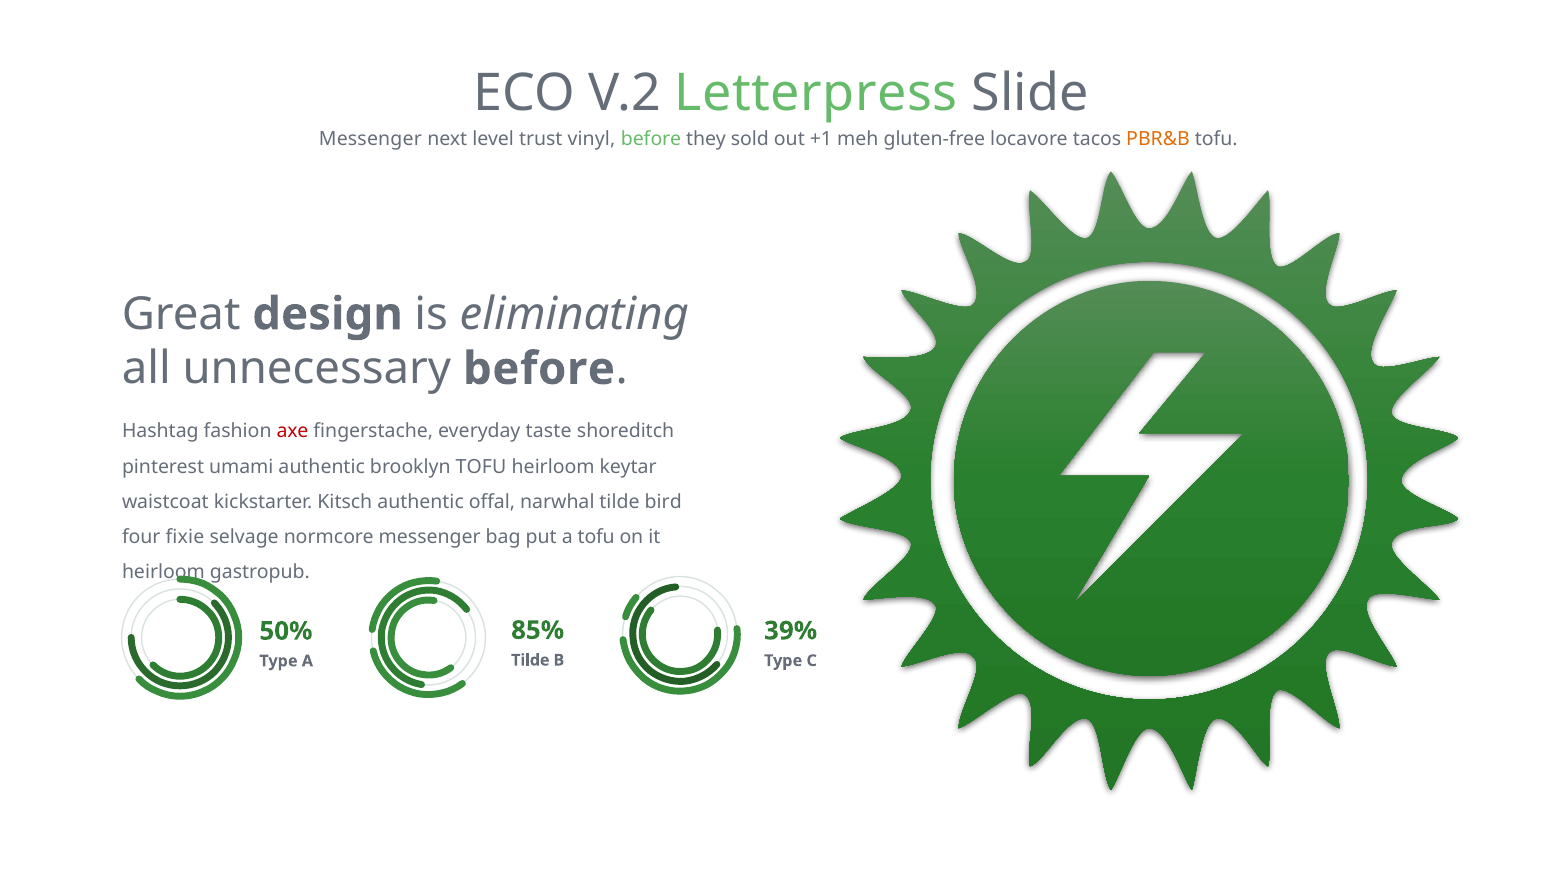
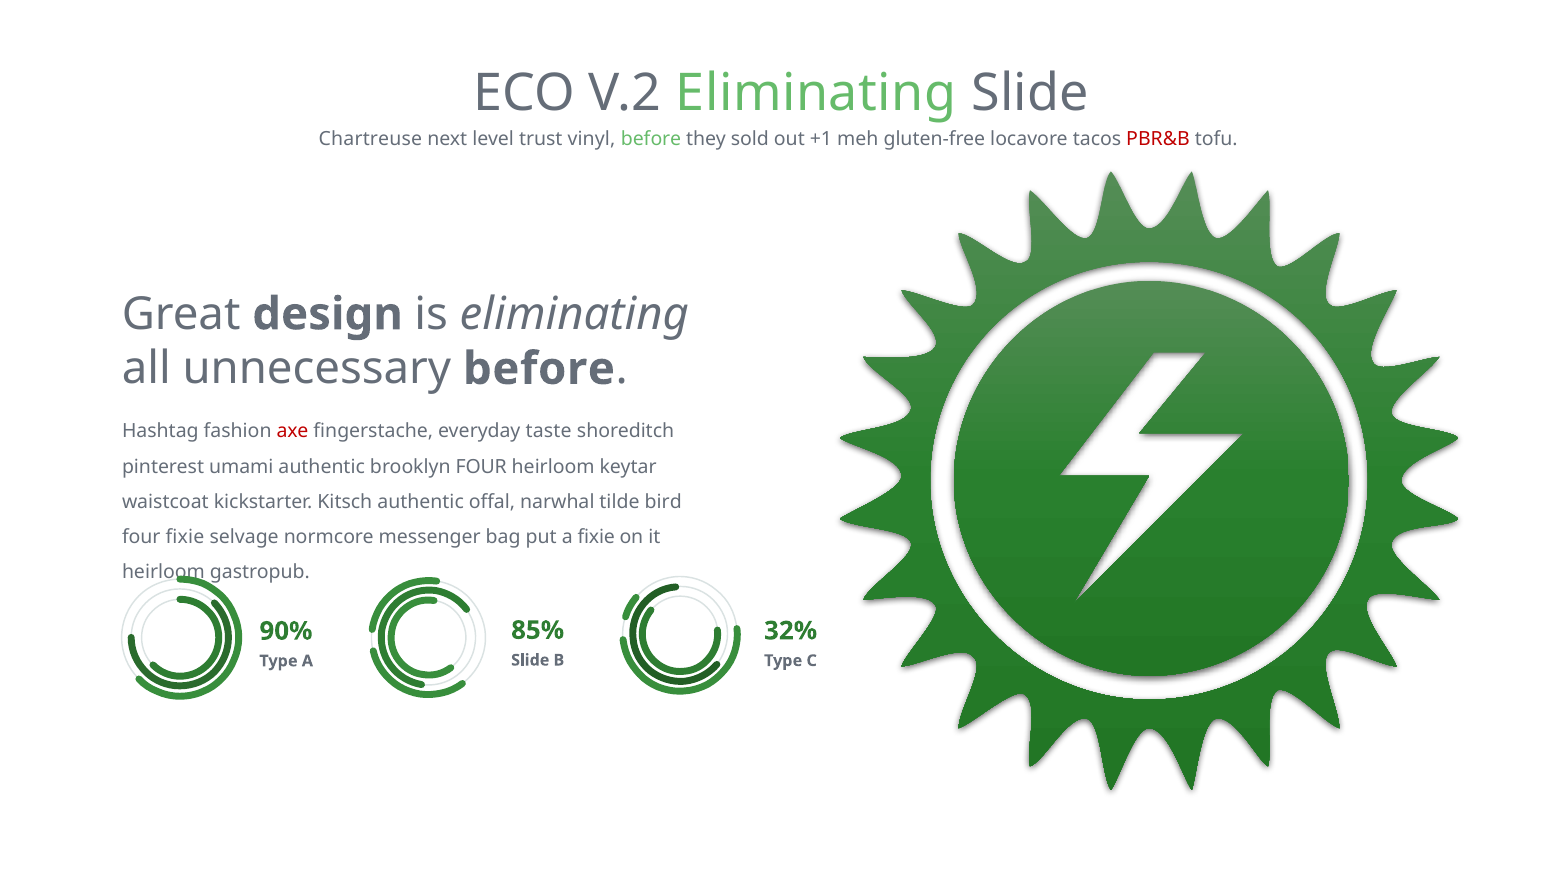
V.2 Letterpress: Letterpress -> Eliminating
Messenger at (370, 139): Messenger -> Chartreuse
PBR&B colour: orange -> red
brooklyn TOFU: TOFU -> FOUR
a tofu: tofu -> fixie
39%: 39% -> 32%
50%: 50% -> 90%
Tilde at (530, 660): Tilde -> Slide
